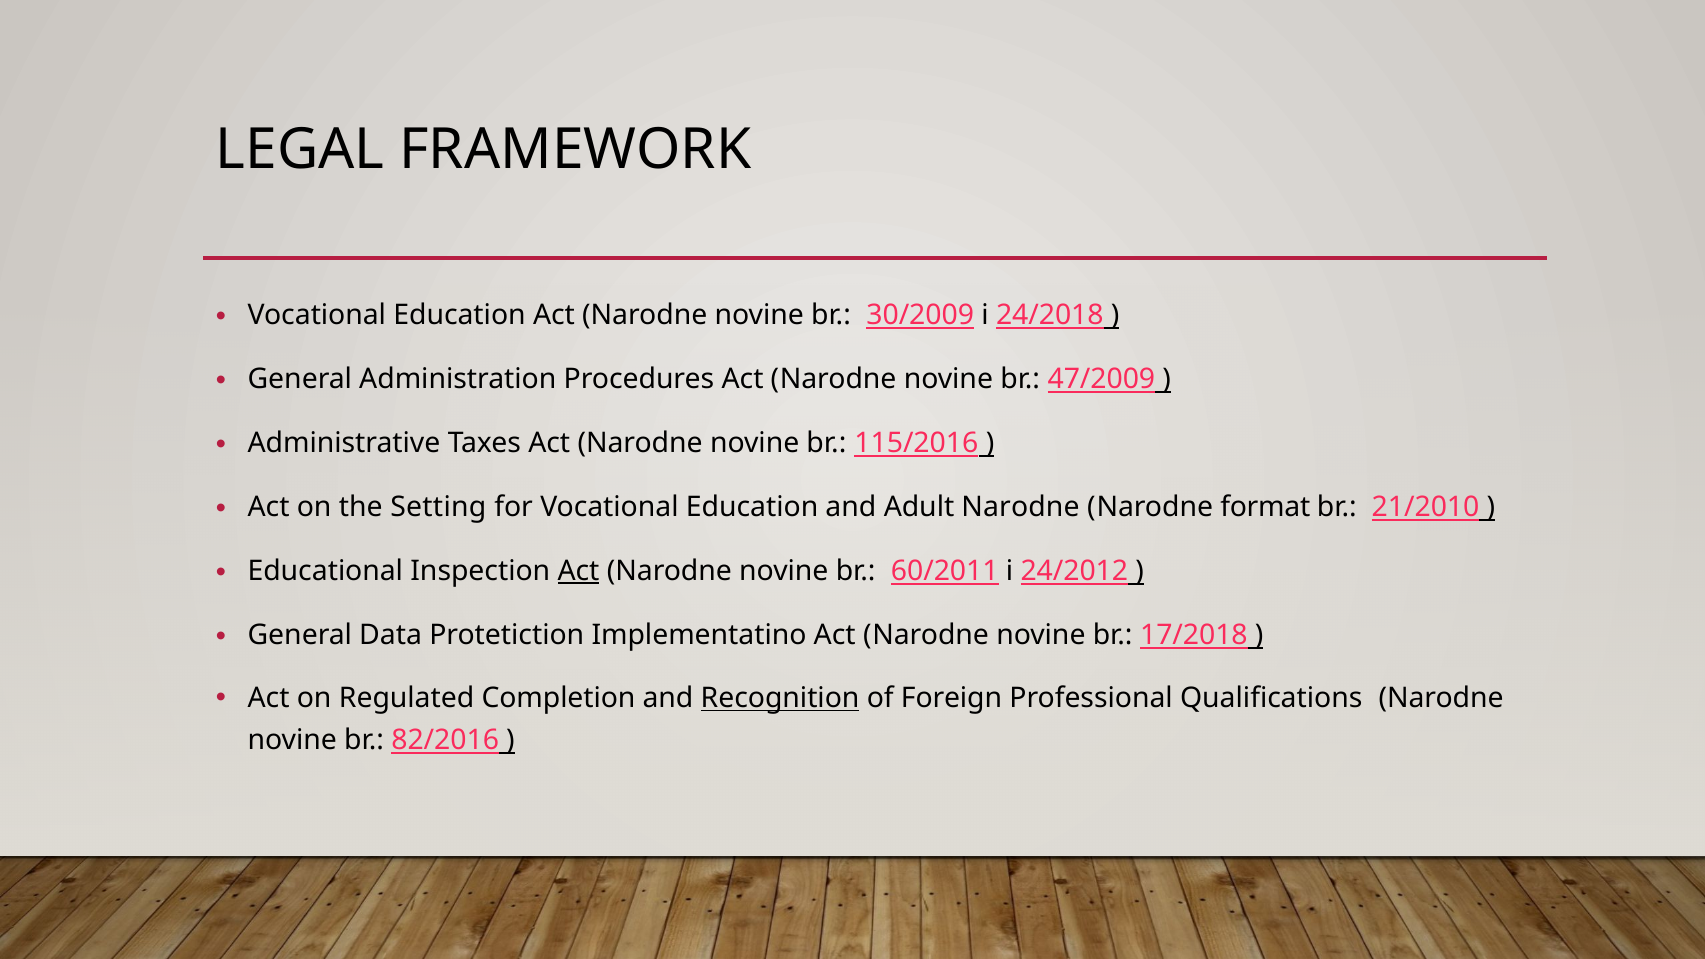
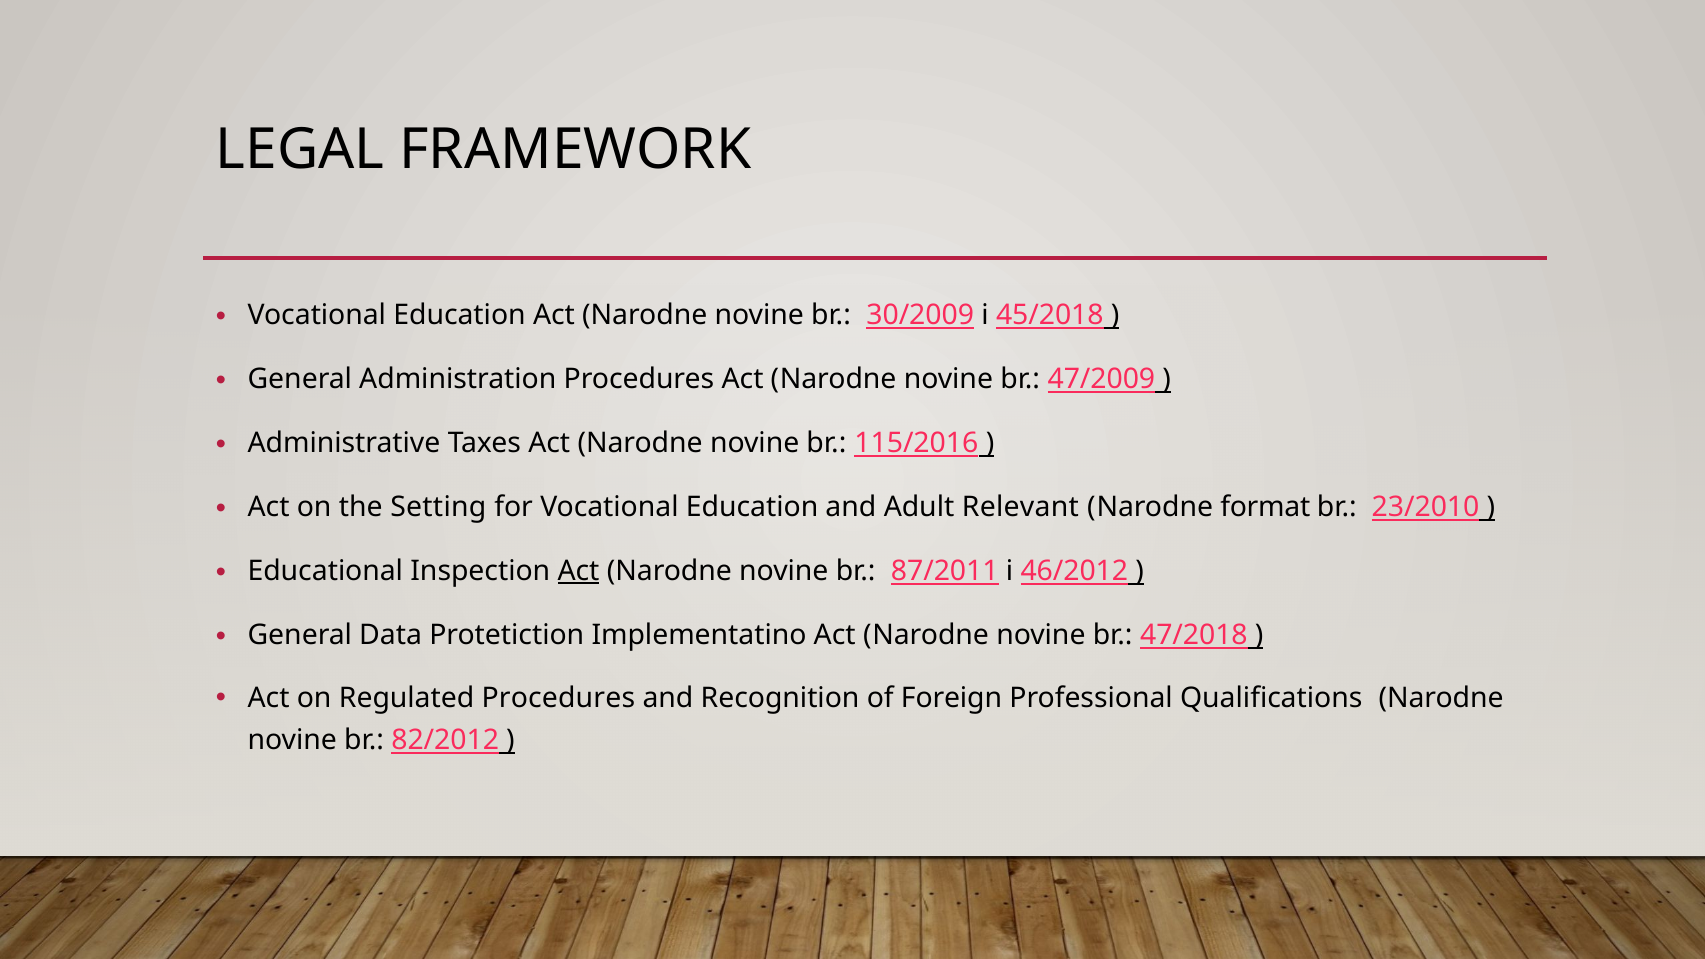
24/2018: 24/2018 -> 45/2018
Adult Narodne: Narodne -> Relevant
21/2010: 21/2010 -> 23/2010
60/2011: 60/2011 -> 87/2011
24/2012: 24/2012 -> 46/2012
17/2018: 17/2018 -> 47/2018
Regulated Completion: Completion -> Procedures
Recognition underline: present -> none
82/2016: 82/2016 -> 82/2012
